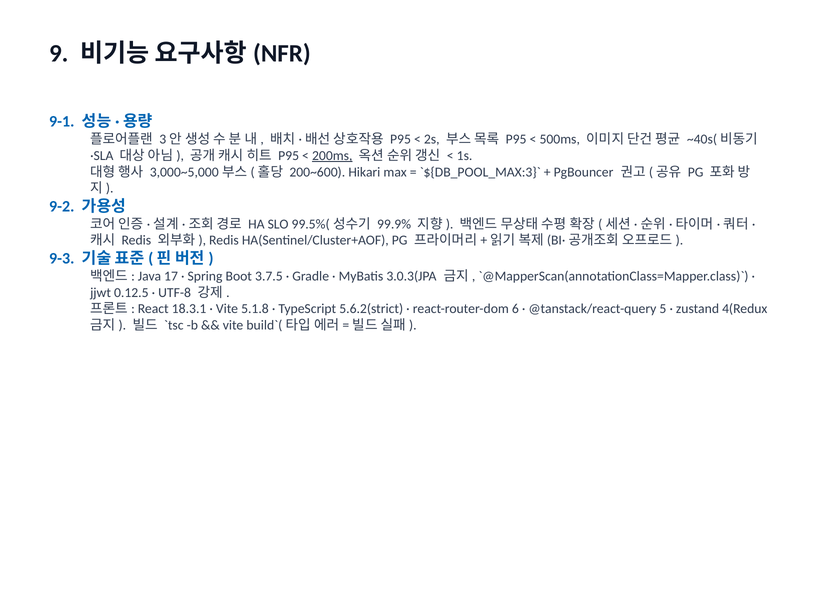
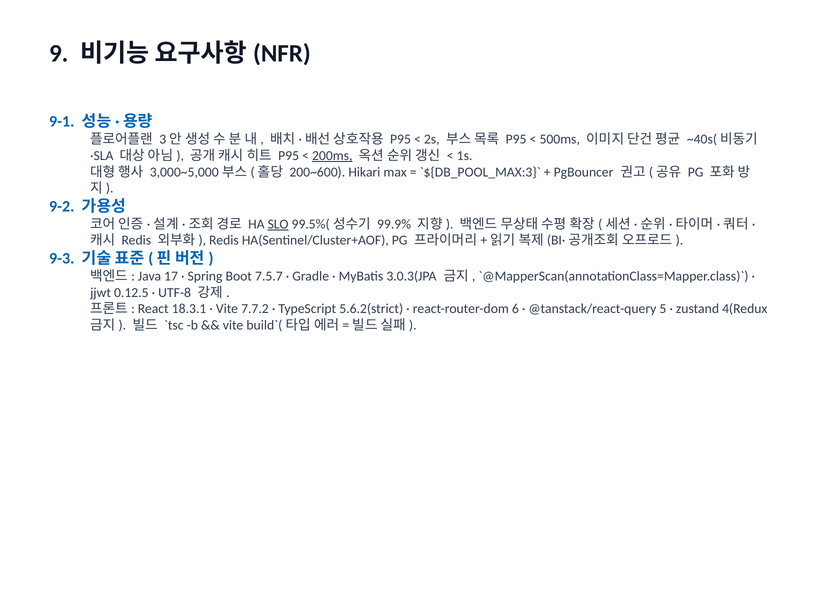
SLO underline: none -> present
3.7.5: 3.7.5 -> 7.5.7
5.1.8: 5.1.8 -> 7.7.2
